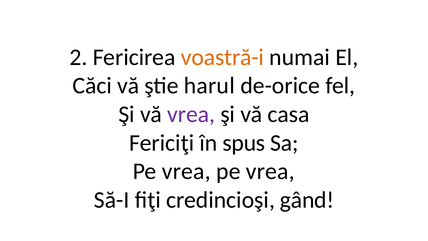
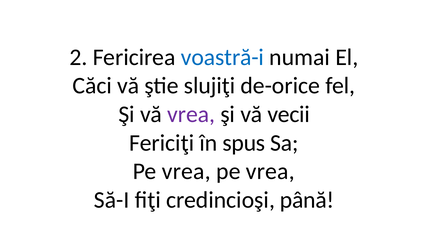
voastră-i colour: orange -> blue
harul: harul -> slujiţi
casa: casa -> vecii
gând: gând -> până
